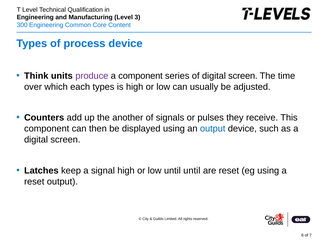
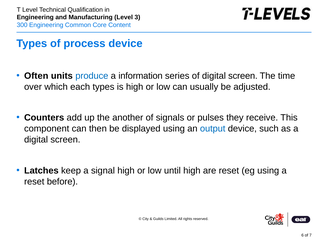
Think: Think -> Often
produce colour: purple -> blue
a component: component -> information
until until: until -> high
reset output: output -> before
